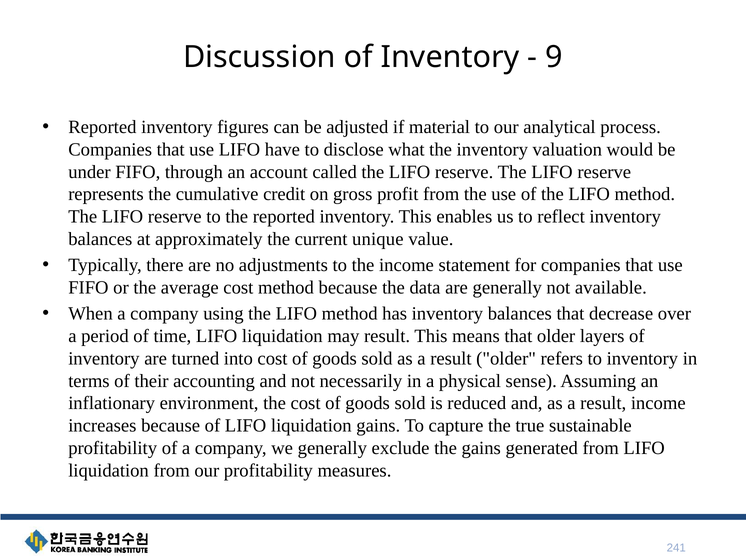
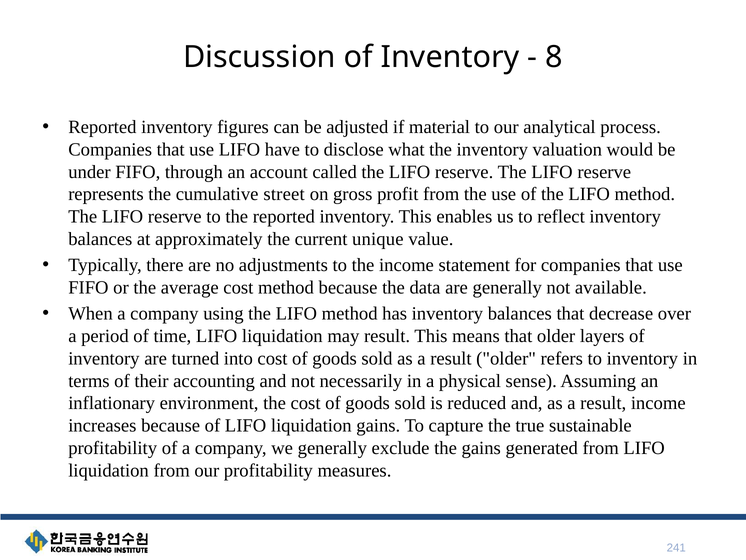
9: 9 -> 8
credit: credit -> street
